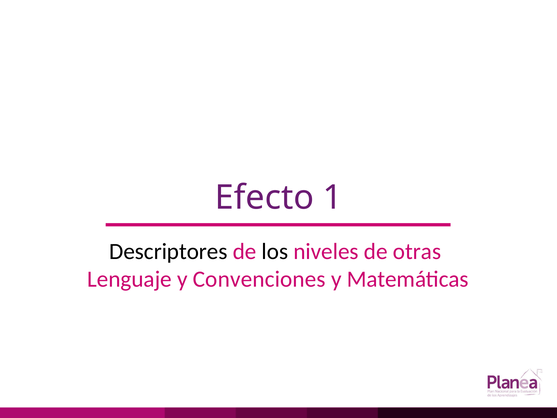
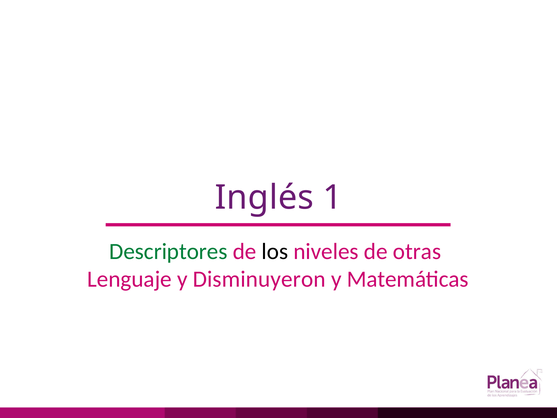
Efecto: Efecto -> Inglés
Descriptores colour: black -> green
Convenciones: Convenciones -> Disminuyeron
